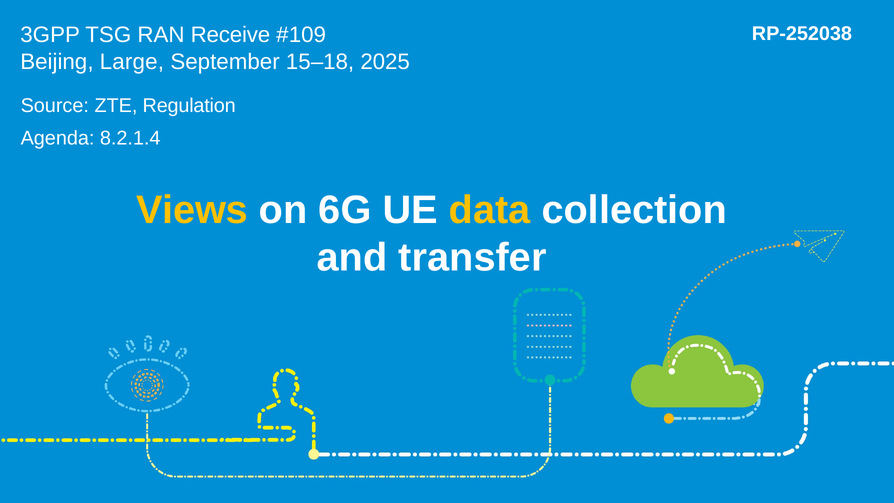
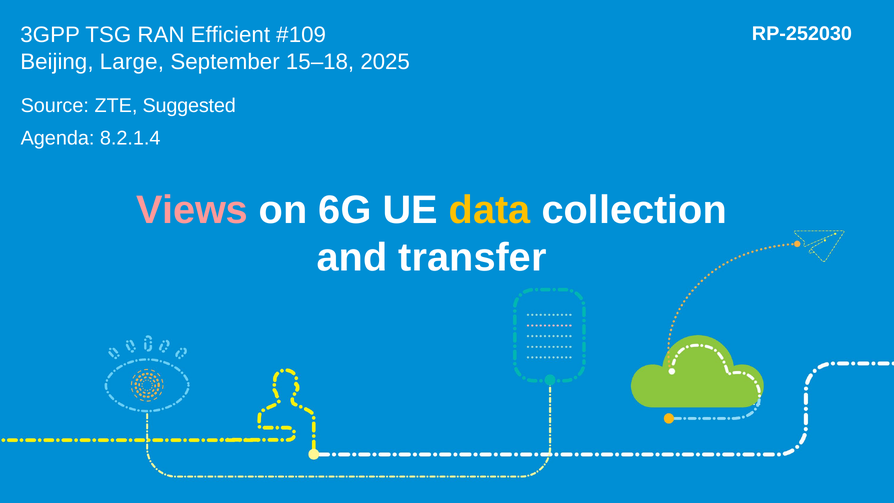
RP-252038: RP-252038 -> RP-252030
Receive: Receive -> Efficient
Regulation: Regulation -> Suggested
Views colour: yellow -> pink
